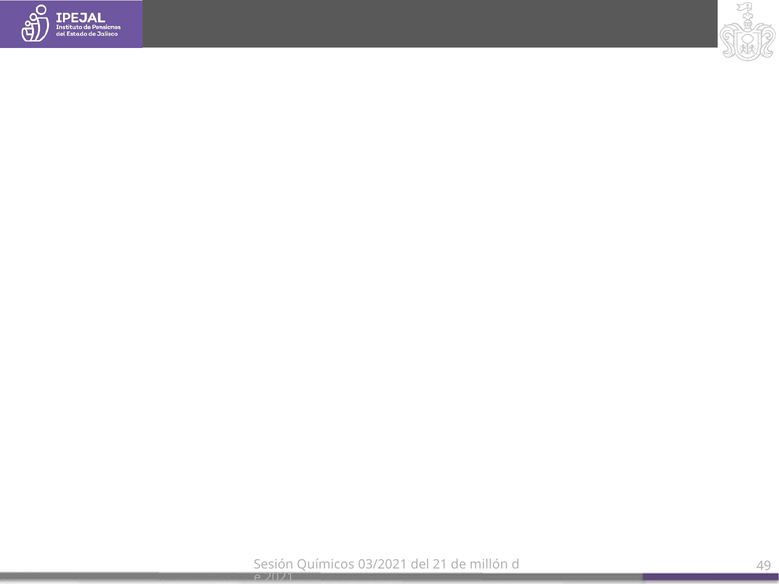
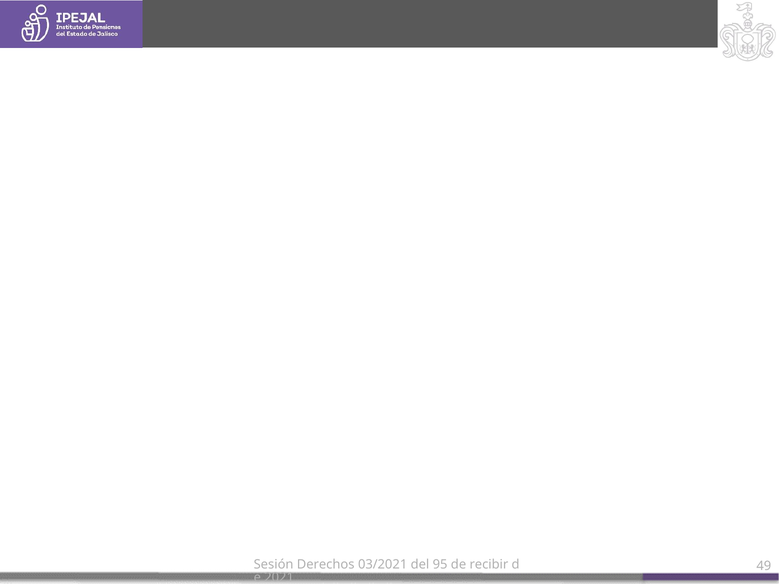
Químicos: Químicos -> Derechos
21: 21 -> 95
millón: millón -> recibir
